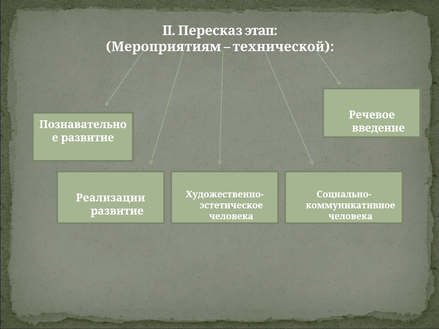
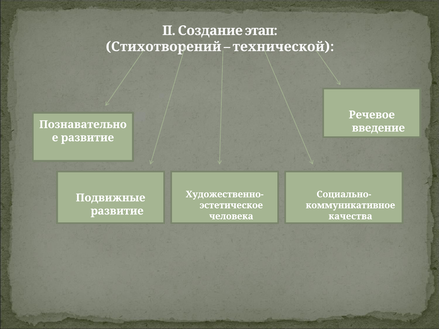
Пересказ: Пересказ -> Создание
Мероприятиям: Мероприятиям -> Стихотворений
Реализации: Реализации -> Подвижные
человека at (351, 216): человека -> качества
